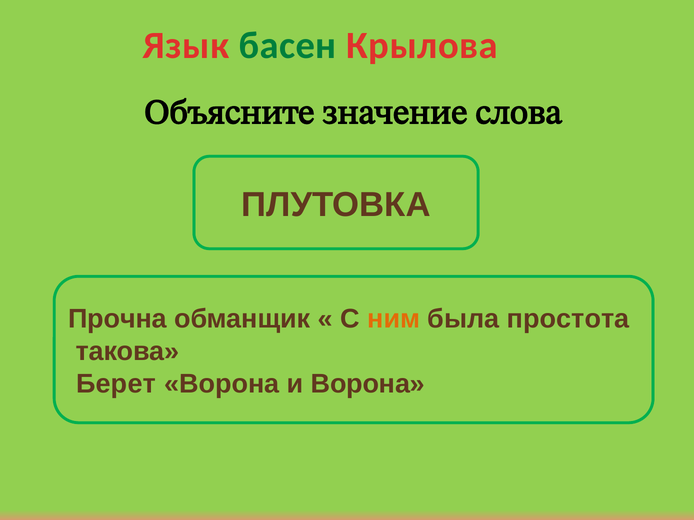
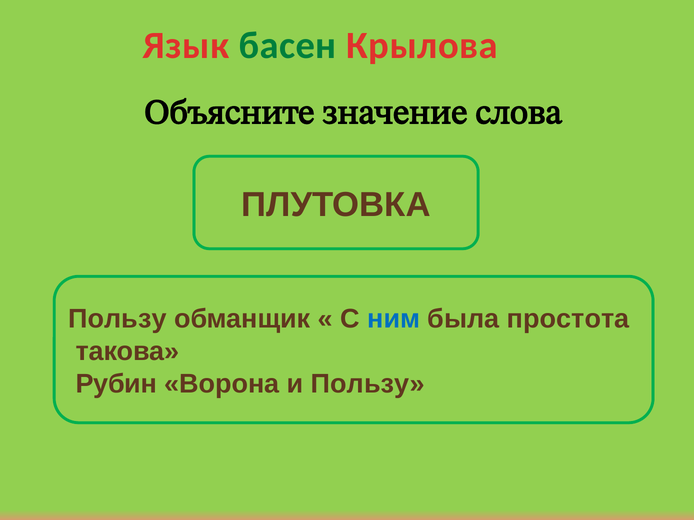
Прочна at (117, 319): Прочна -> Пользу
ним colour: orange -> blue
Берет: Берет -> Рубин
и Ворона: Ворона -> Пользу
